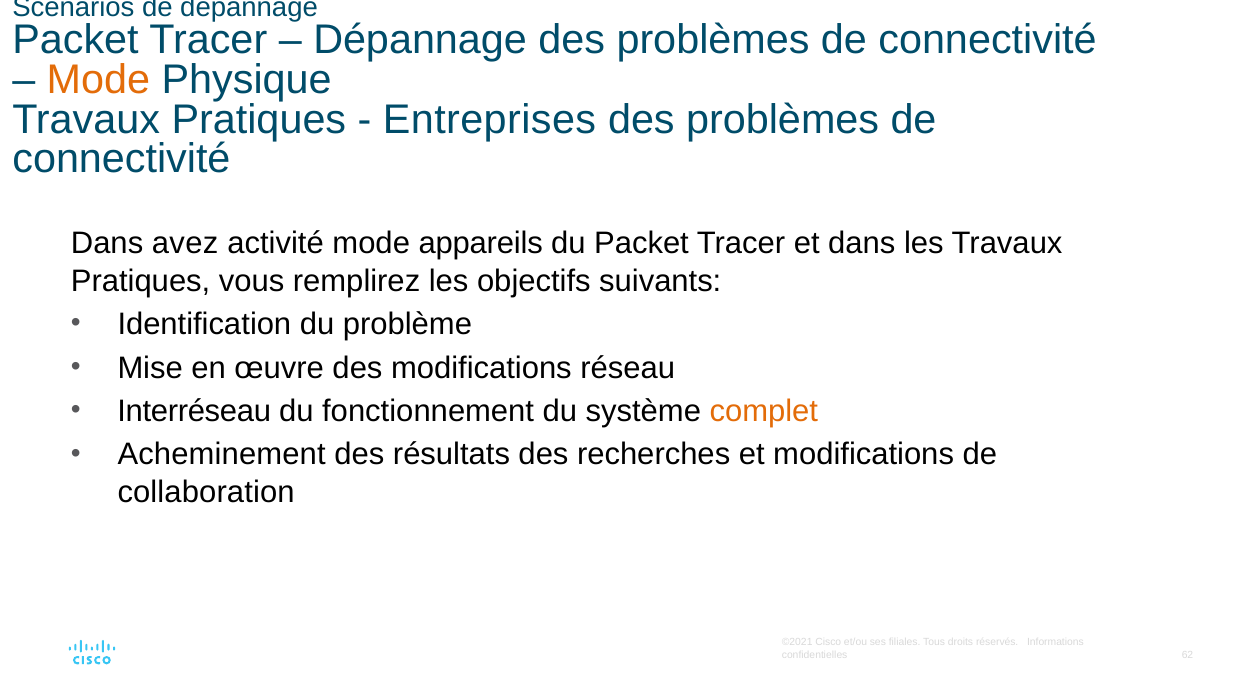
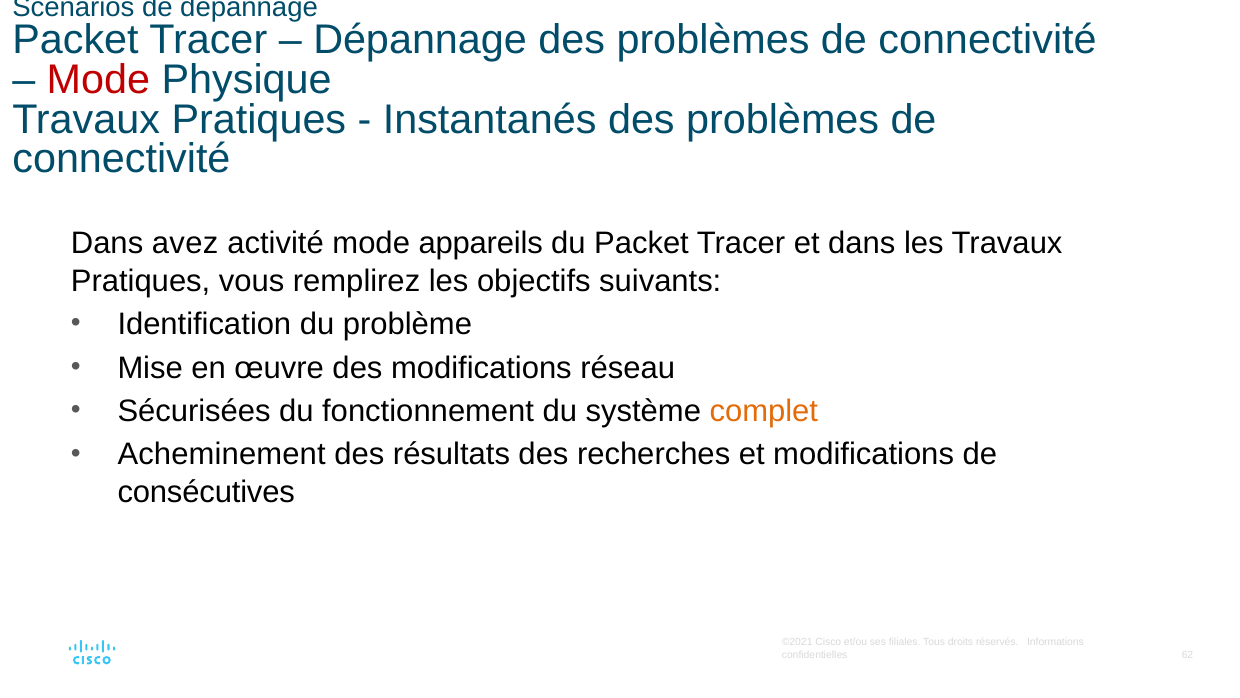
Mode at (98, 80) colour: orange -> red
Entreprises: Entreprises -> Instantanés
Interréseau: Interréseau -> Sécurisées
collaboration: collaboration -> consécutives
